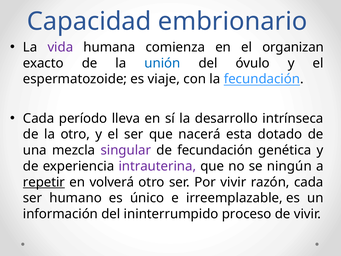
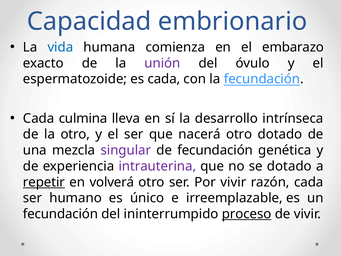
vida colour: purple -> blue
organizan: organizan -> embarazo
unión colour: blue -> purple
es viaje: viaje -> cada
período: período -> culmina
nacerá esta: esta -> otro
se ningún: ningún -> dotado
información at (60, 214): información -> fecundación
proceso underline: none -> present
